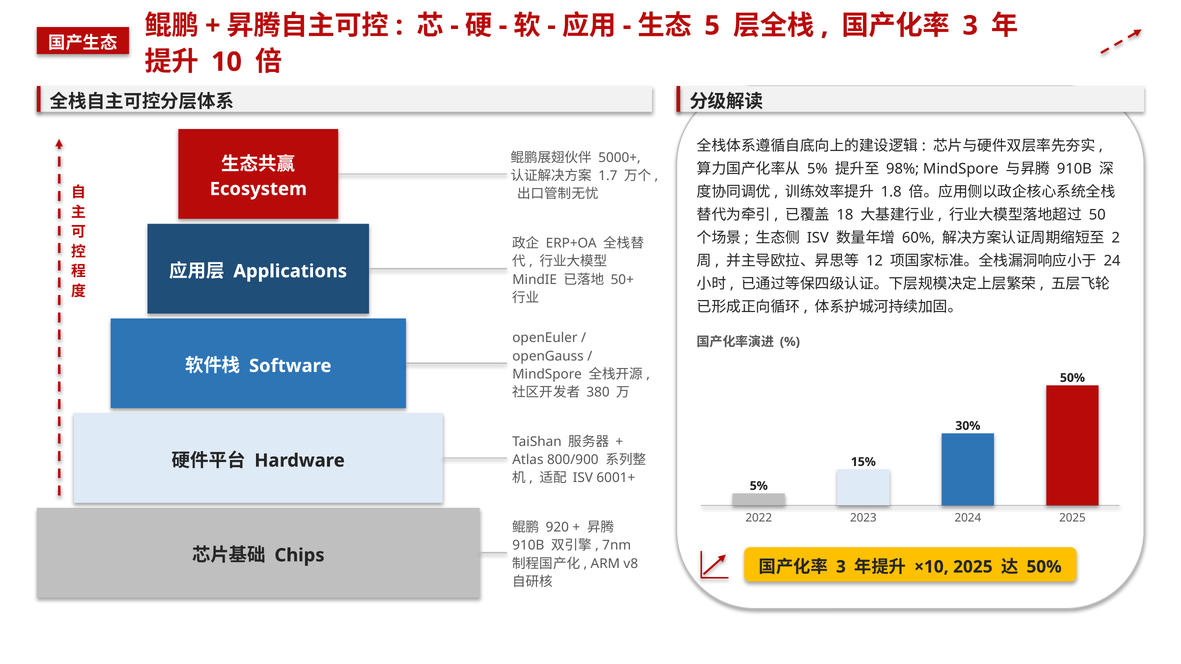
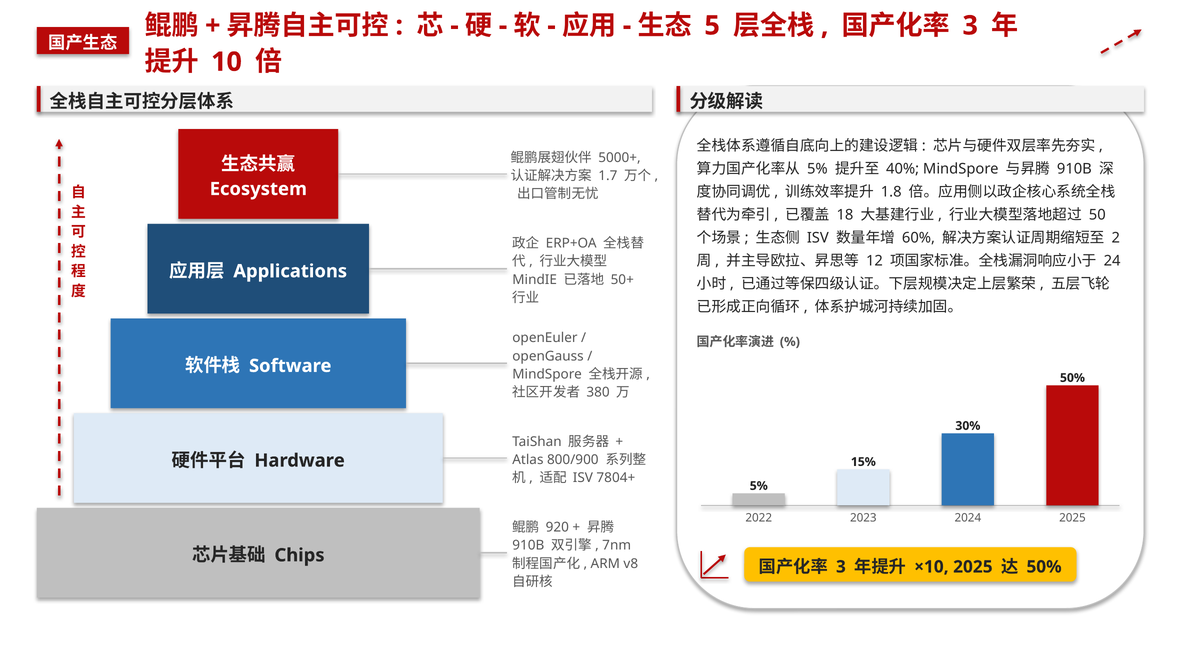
98%: 98% -> 40%
6001+: 6001+ -> 7804+
